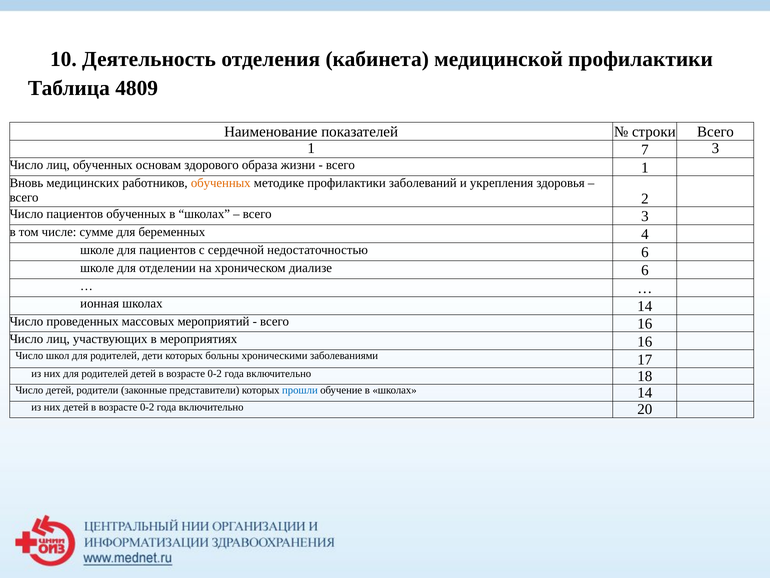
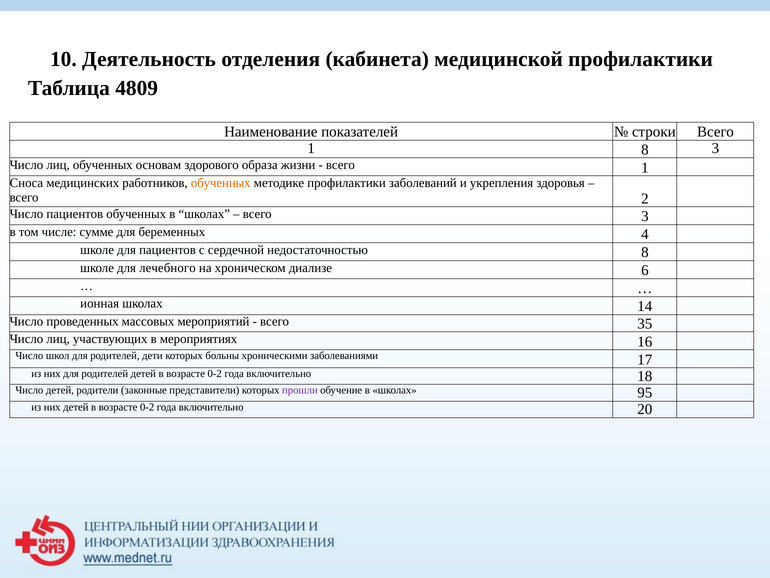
1 7: 7 -> 8
Вновь: Вновь -> Сноса
недостаточностью 6: 6 -> 8
отделении: отделении -> лечебного
всего 16: 16 -> 35
прошли colour: blue -> purple
в школах 14: 14 -> 95
